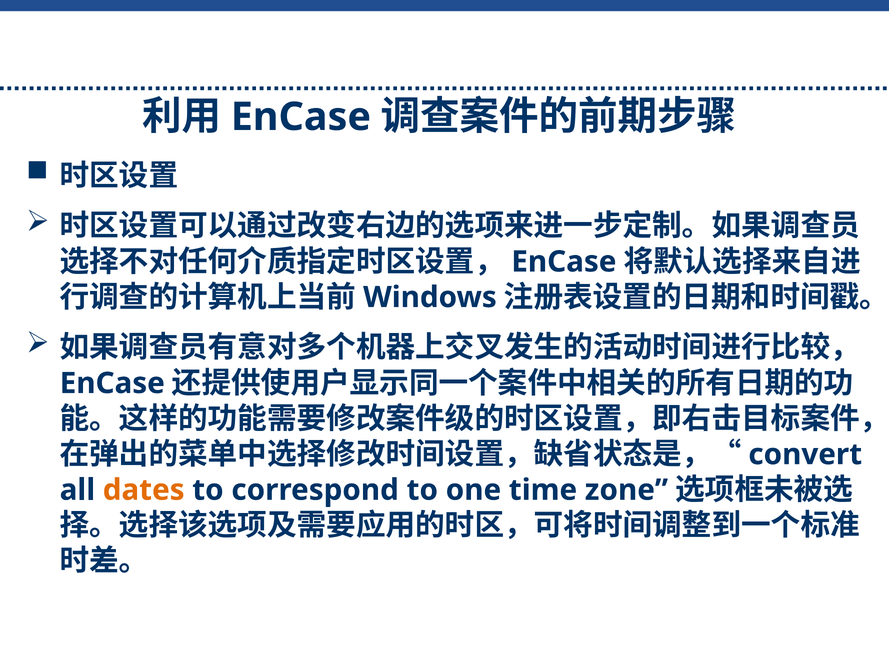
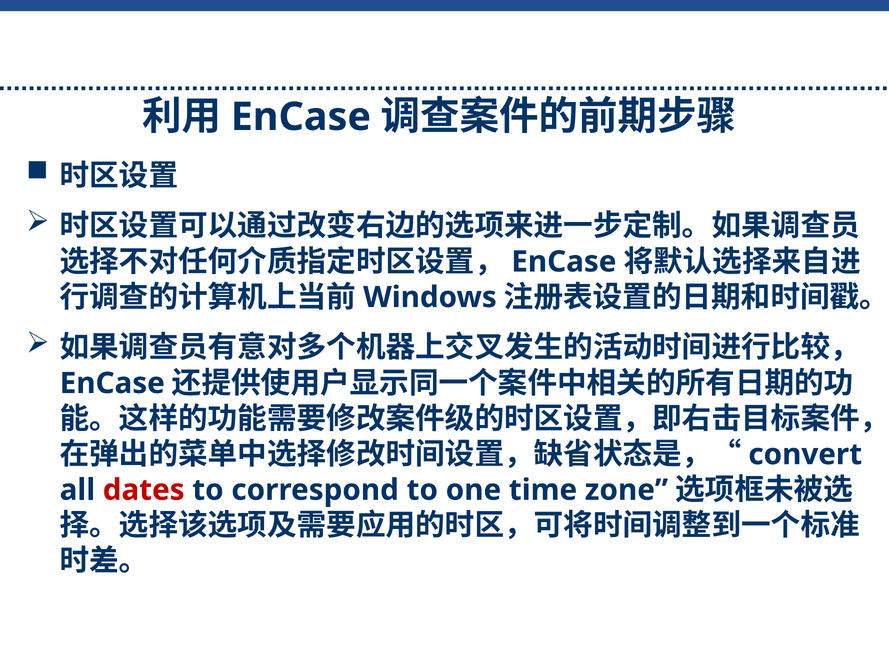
dates colour: orange -> red
